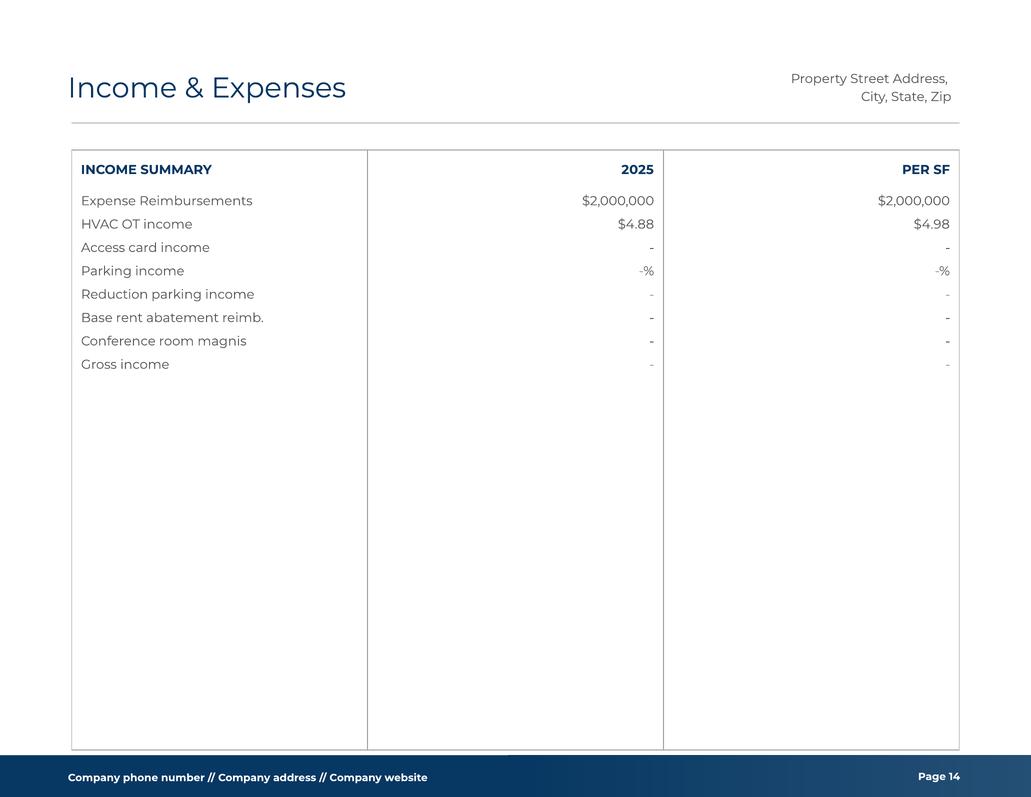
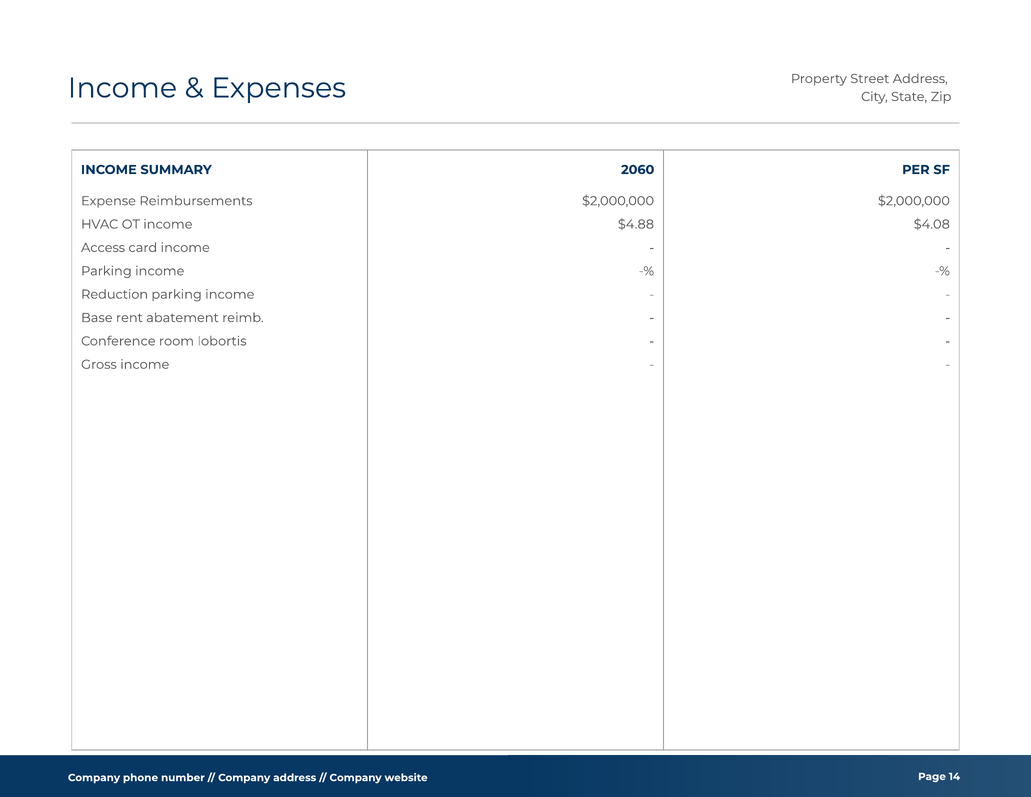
2025: 2025 -> 2060
$4.98: $4.98 -> $4.08
magnis: magnis -> lobortis
